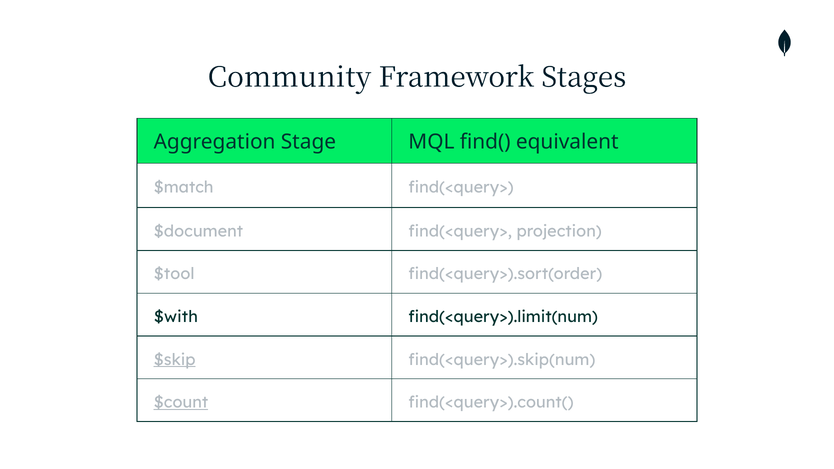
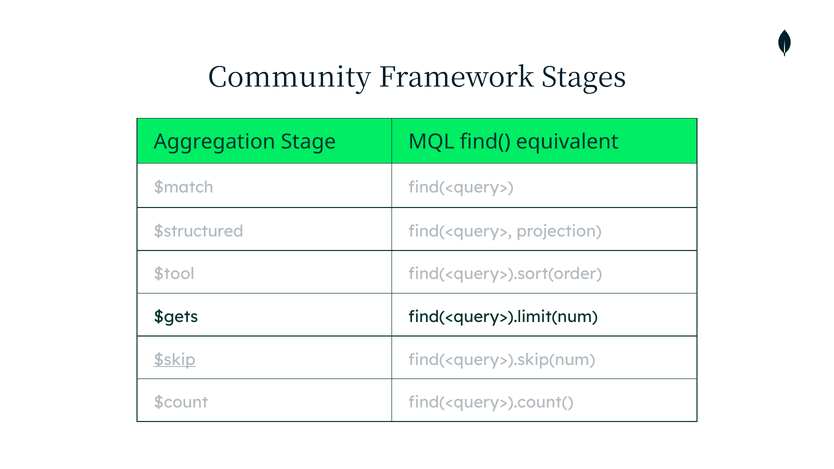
$document: $document -> $structured
$with: $with -> $gets
$count underline: present -> none
